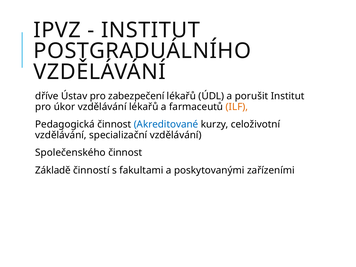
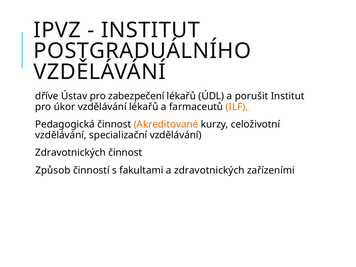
Akreditované colour: blue -> orange
Společenského at (70, 153): Společenského -> Zdravotnických
Základě: Základě -> Způsob
a poskytovanými: poskytovanými -> zdravotnických
